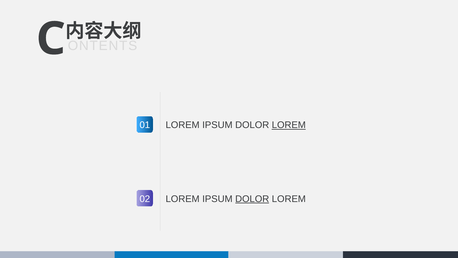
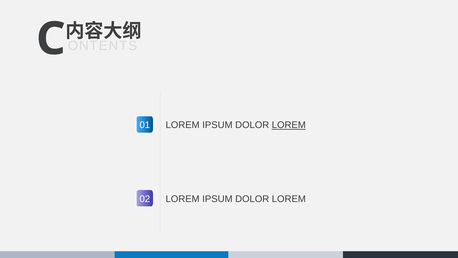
DOLOR at (252, 199) underline: present -> none
